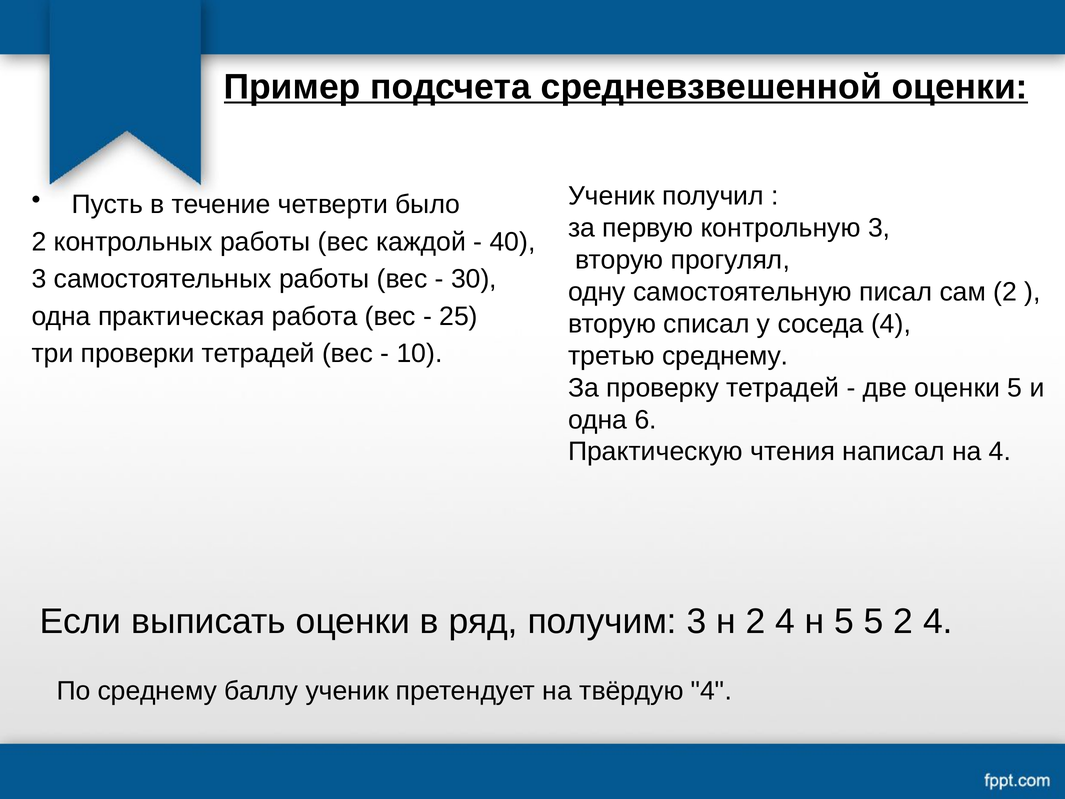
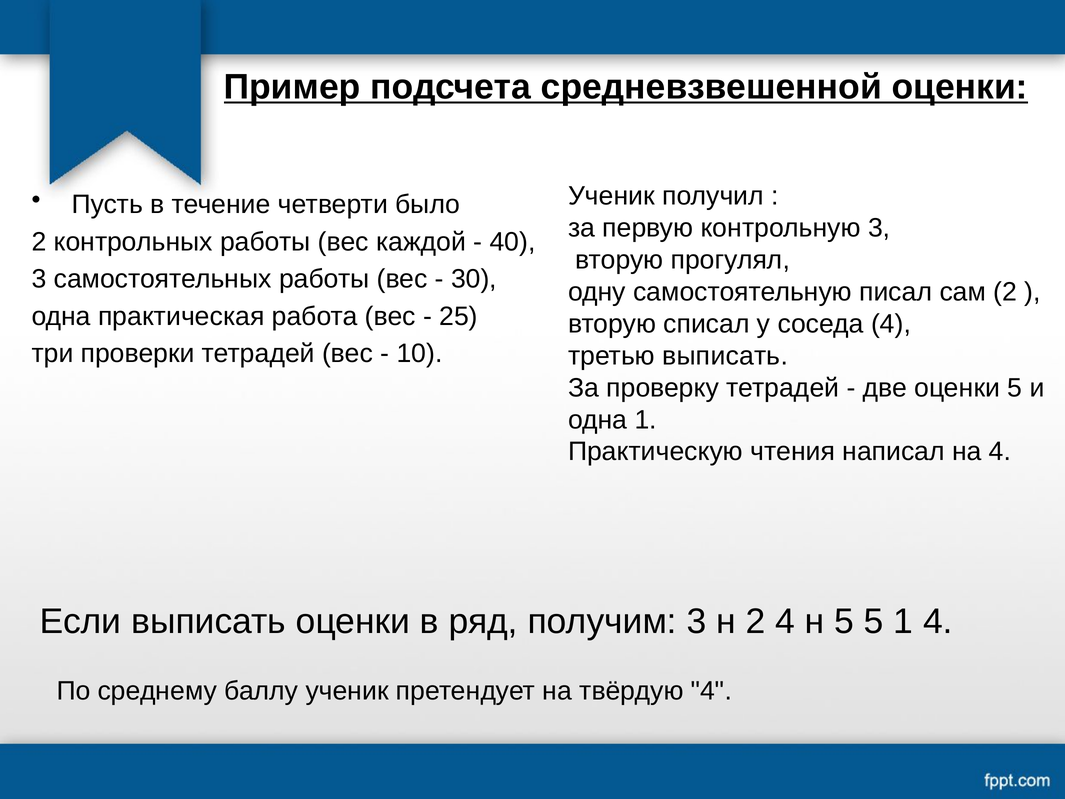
третью среднему: среднему -> выписать
одна 6: 6 -> 1
5 2: 2 -> 1
